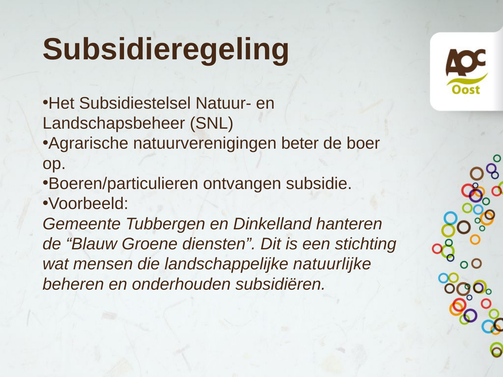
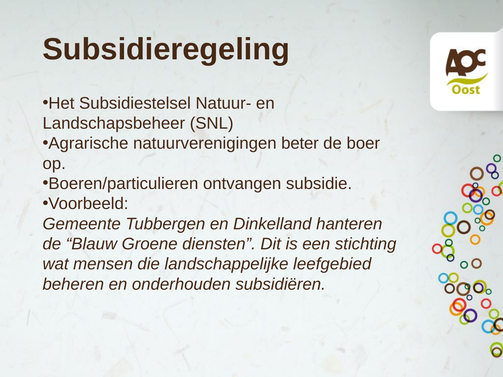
natuurlijke: natuurlijke -> leefgebied
